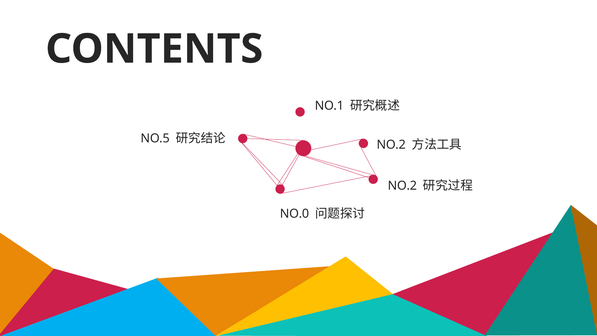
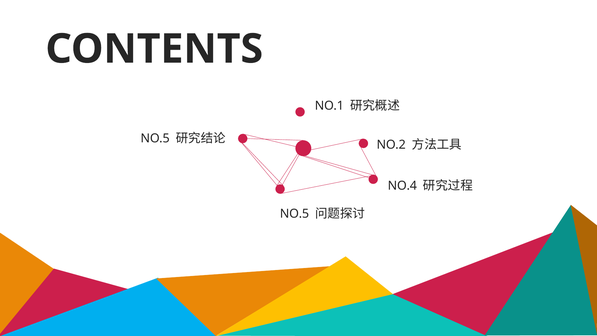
NO.2 at (402, 186): NO.2 -> NO.4
NO.0 at (294, 214): NO.0 -> NO.5
